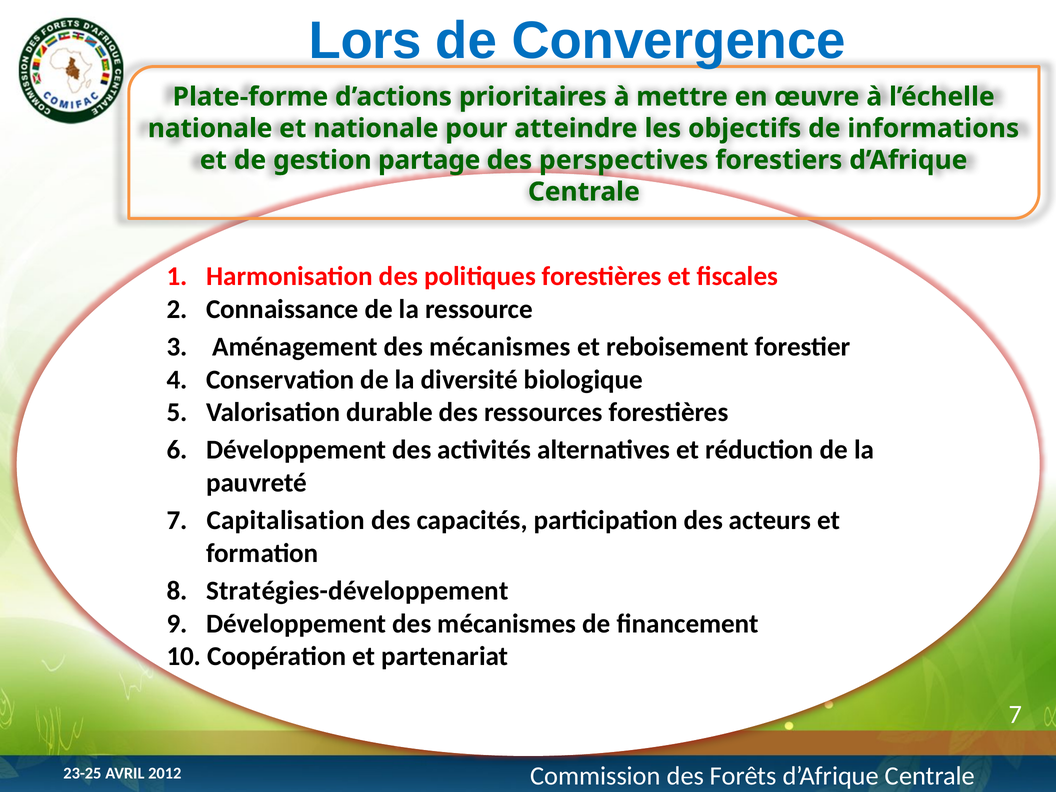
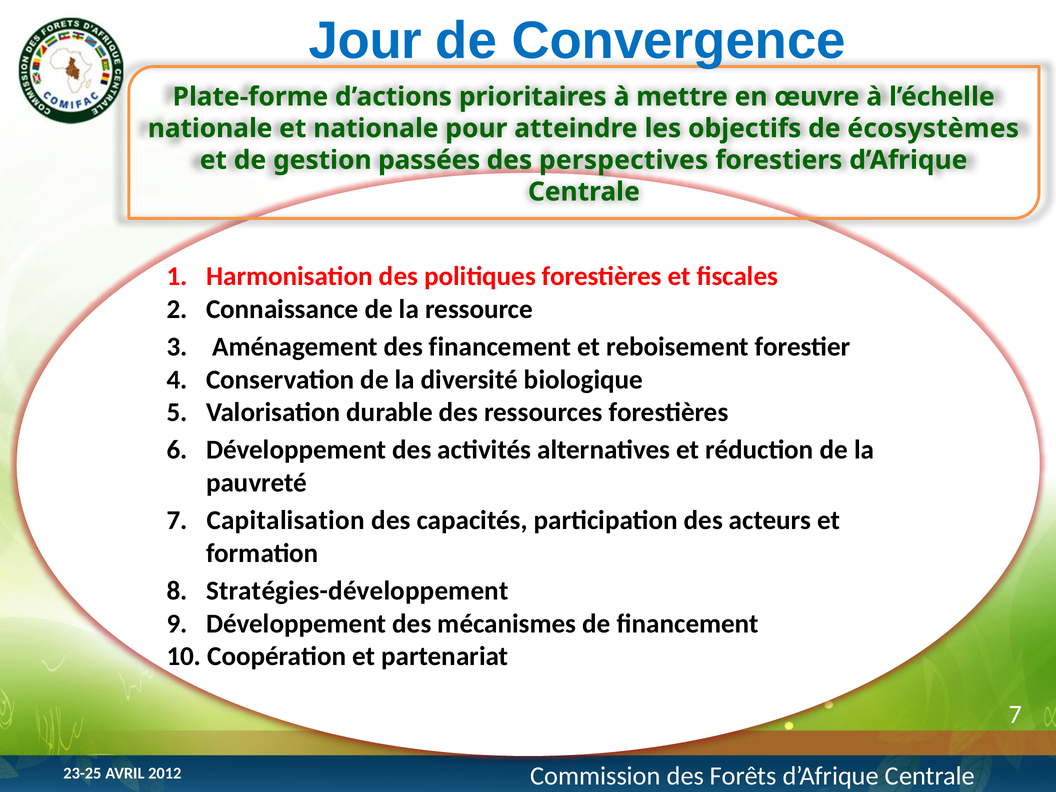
Lors: Lors -> Jour
informations: informations -> écosystèmes
partage: partage -> passées
Aménagement des mécanismes: mécanismes -> financement
